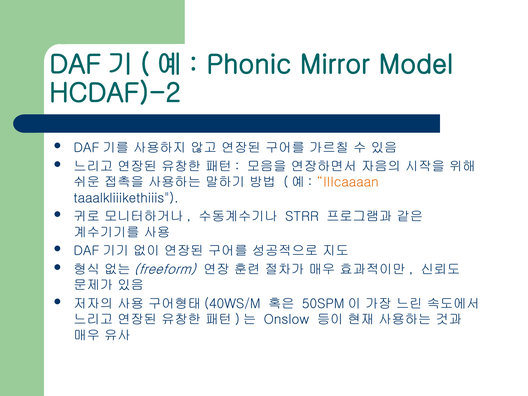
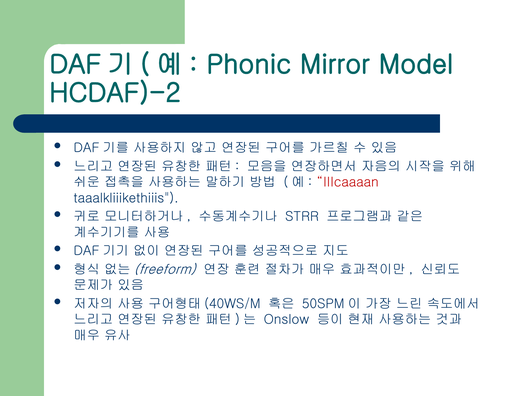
IIIcaaaan colour: orange -> red
